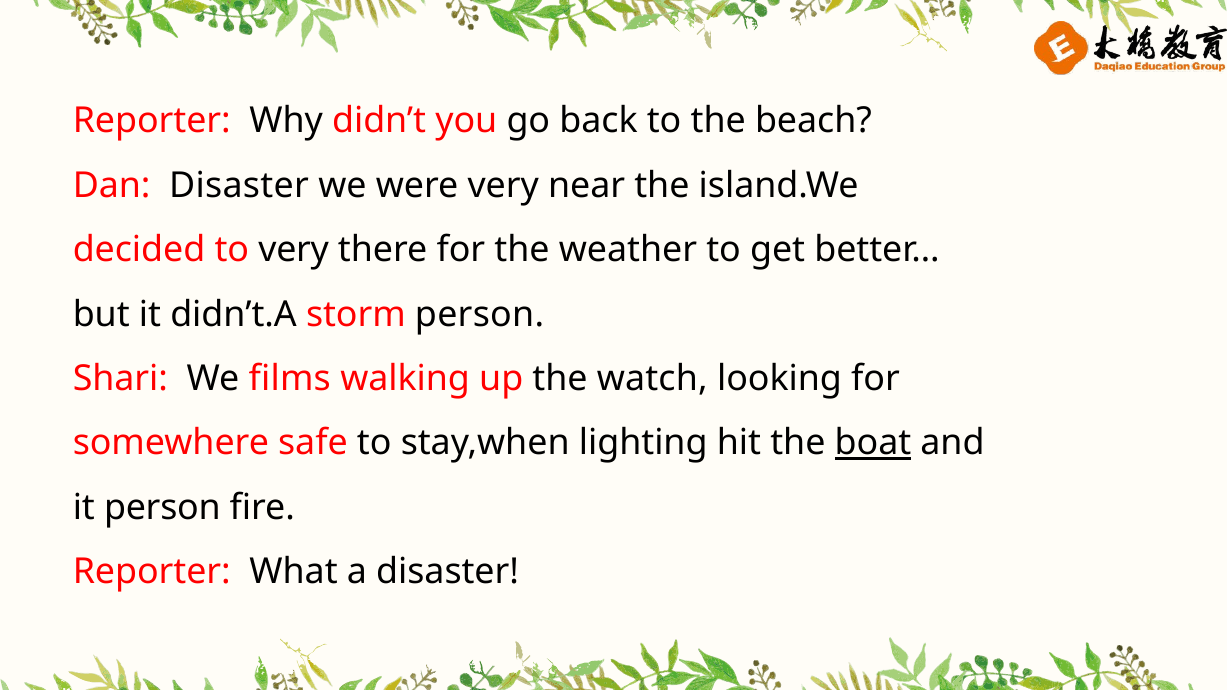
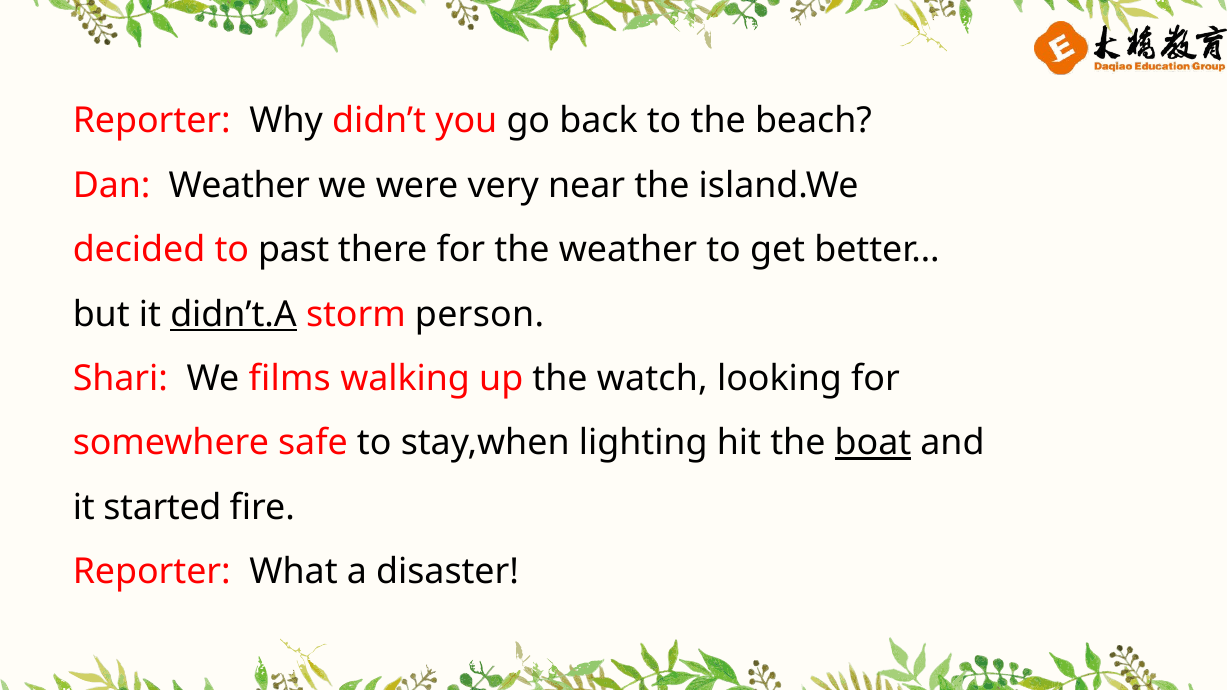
Dan Disaster: Disaster -> Weather
to very: very -> past
didn’t.A underline: none -> present
it person: person -> started
